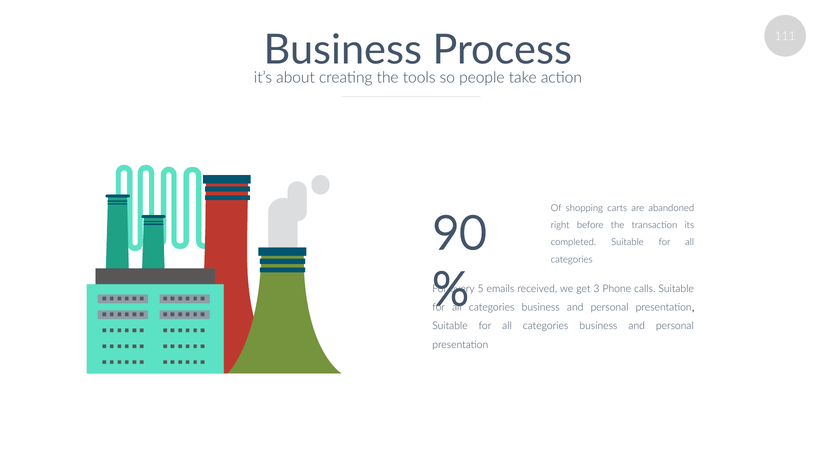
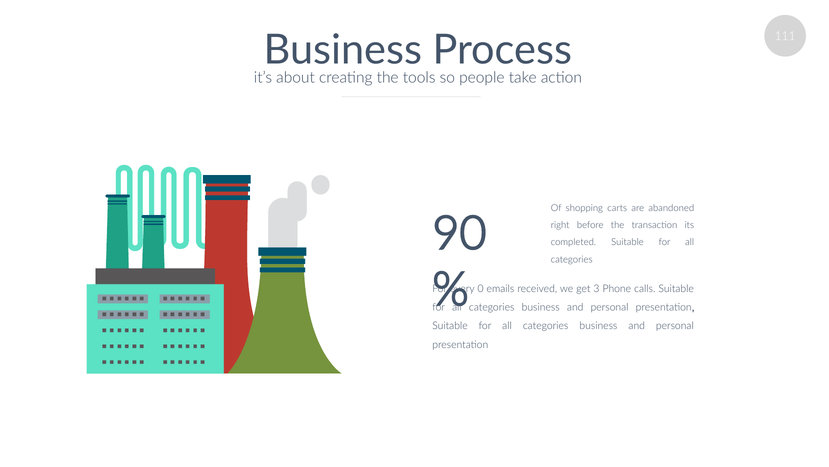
5: 5 -> 0
